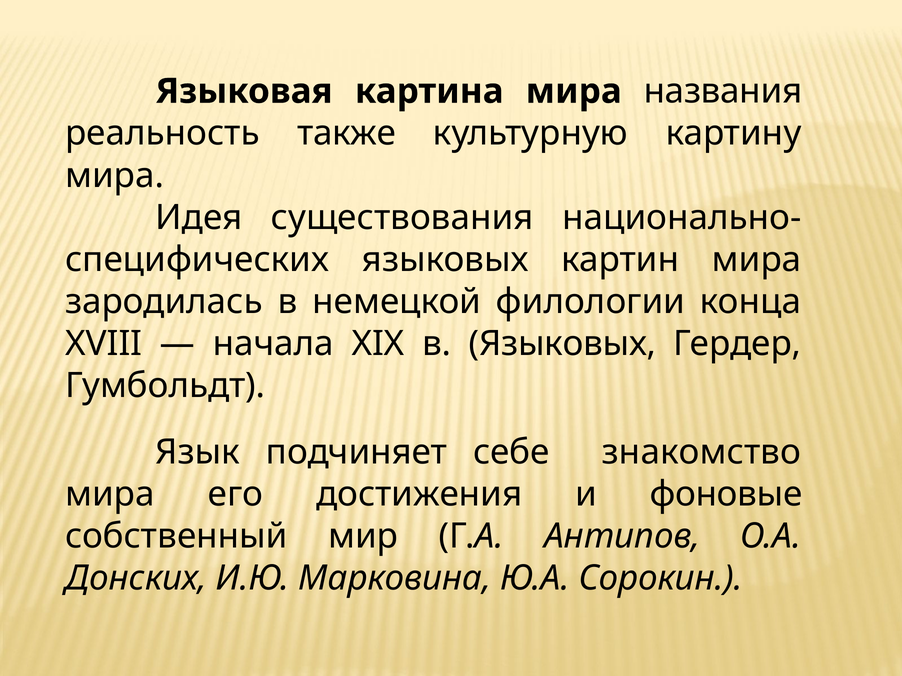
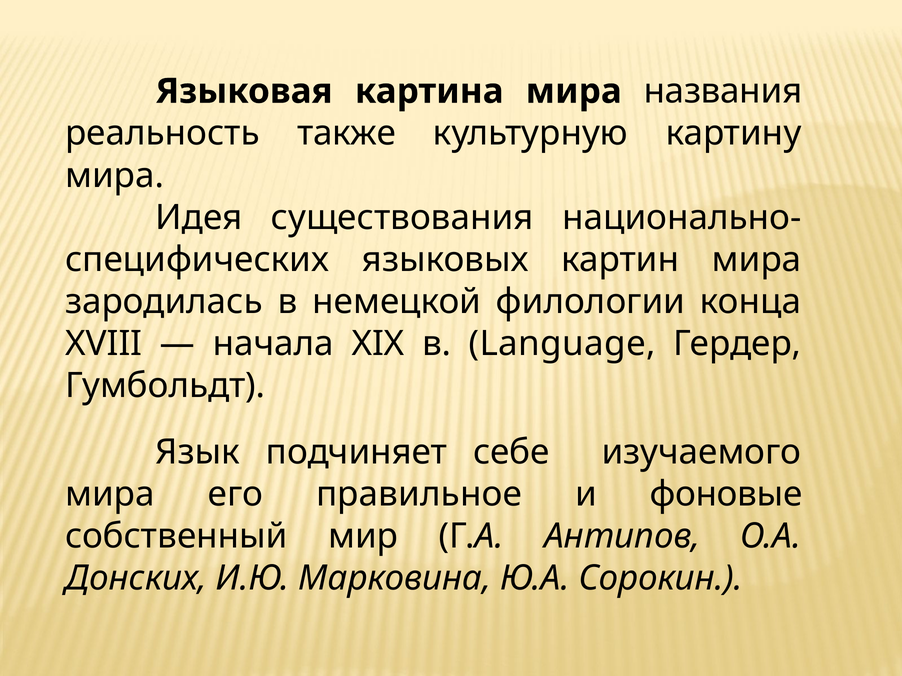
в Языковых: Языковых -> Language
знакомство: знакомство -> изучаемого
достижения: достижения -> правильное
